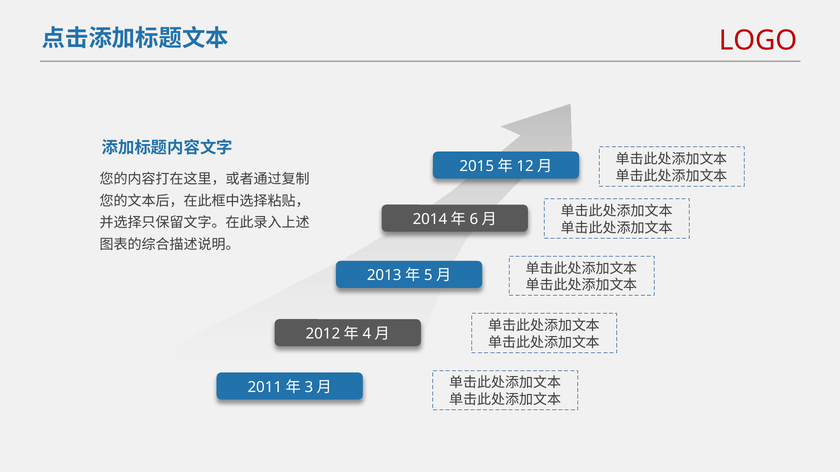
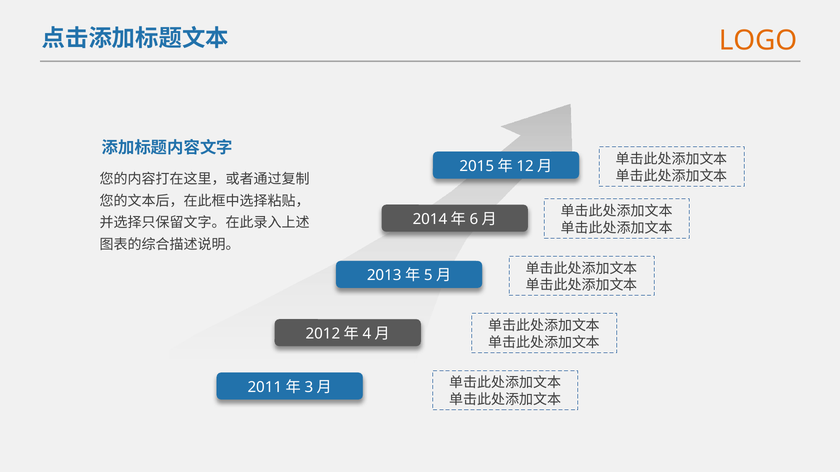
LOGO colour: red -> orange
